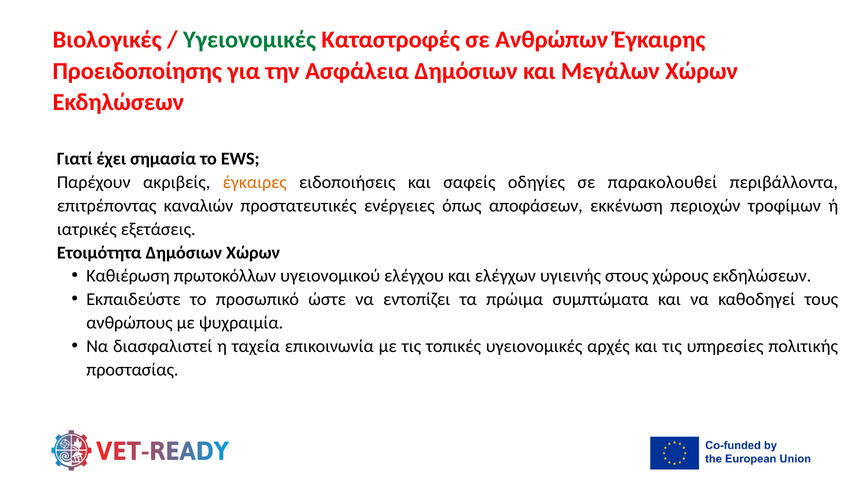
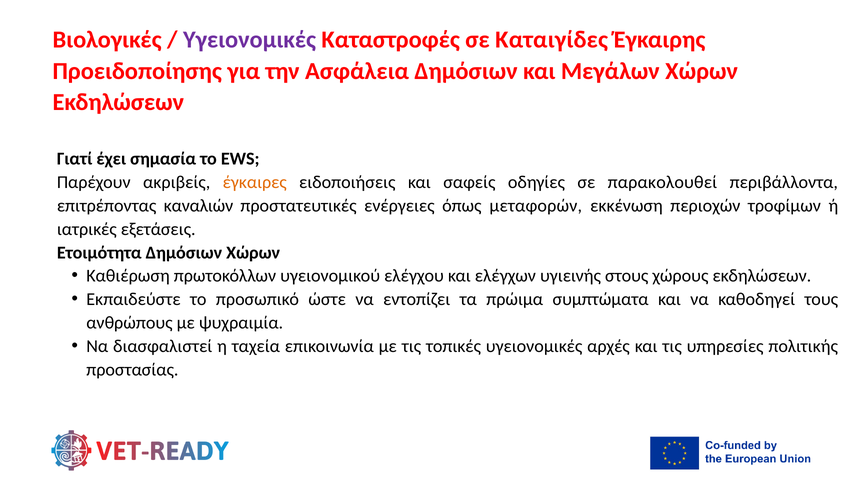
Υγειονομικές at (250, 40) colour: green -> purple
Ανθρώπων: Ανθρώπων -> Καταιγίδες
αποφάσεων: αποφάσεων -> μεταφορών
